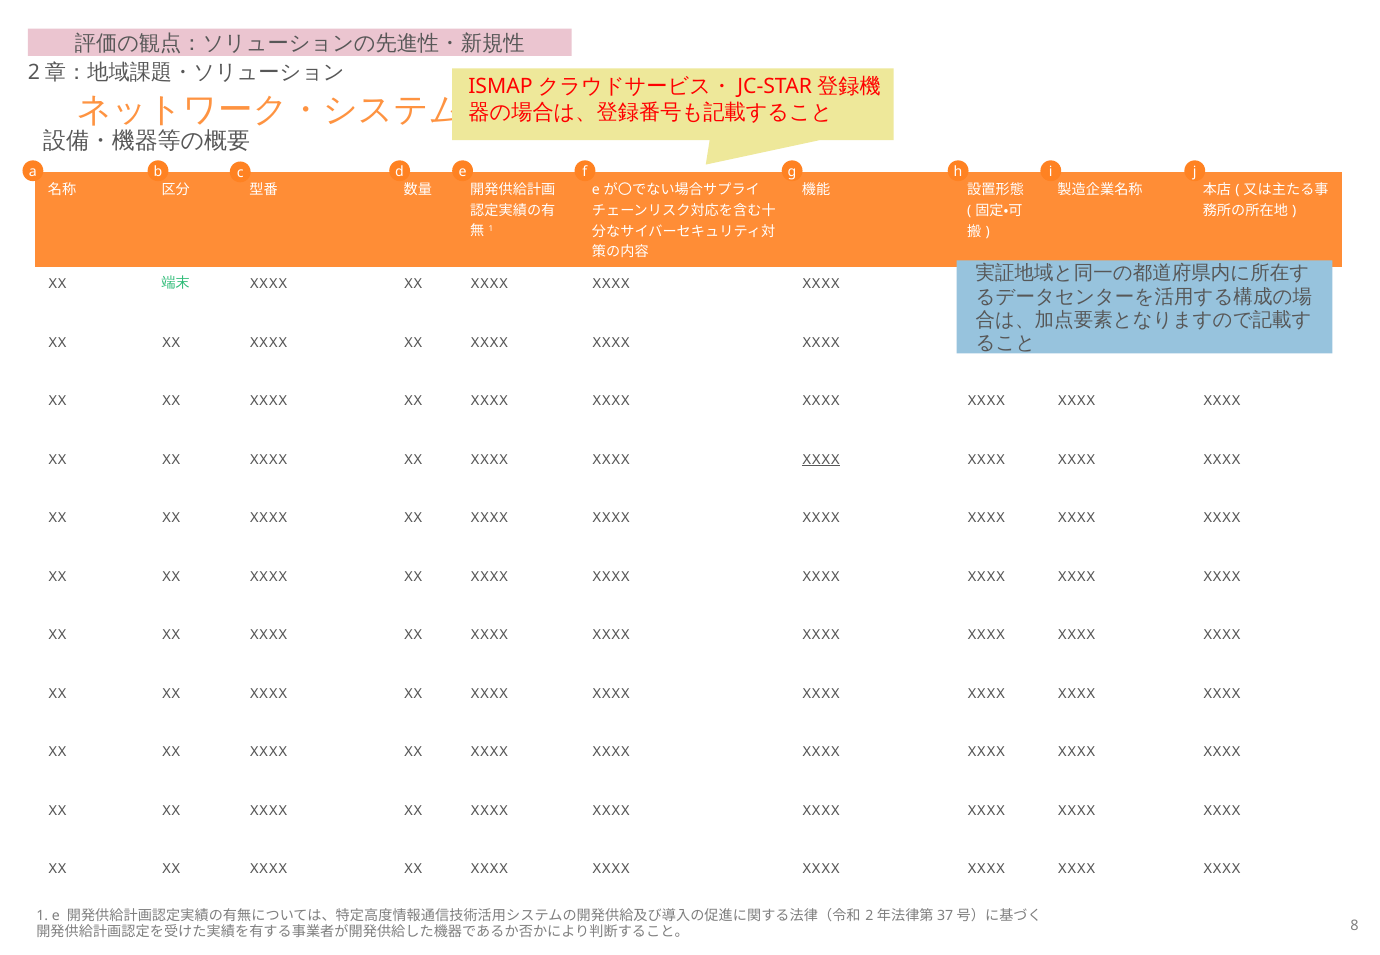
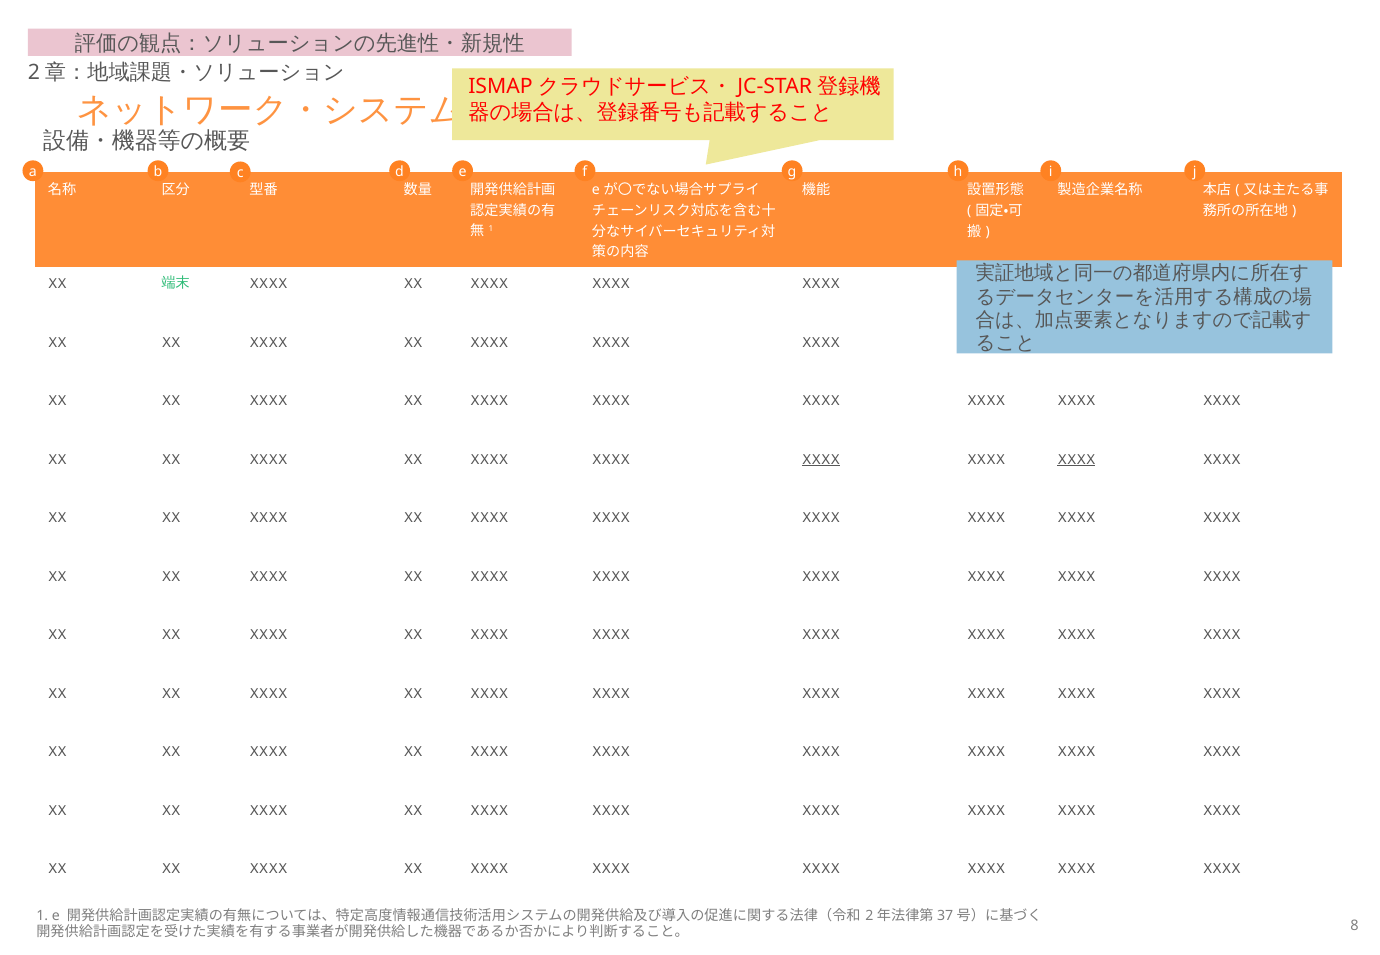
XXXX at (1076, 460) underline: none -> present
